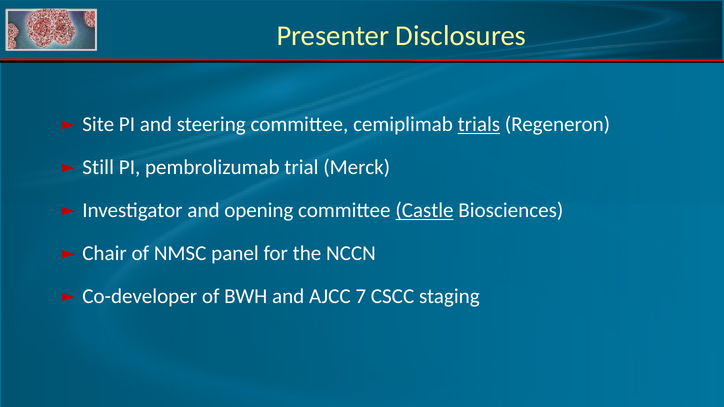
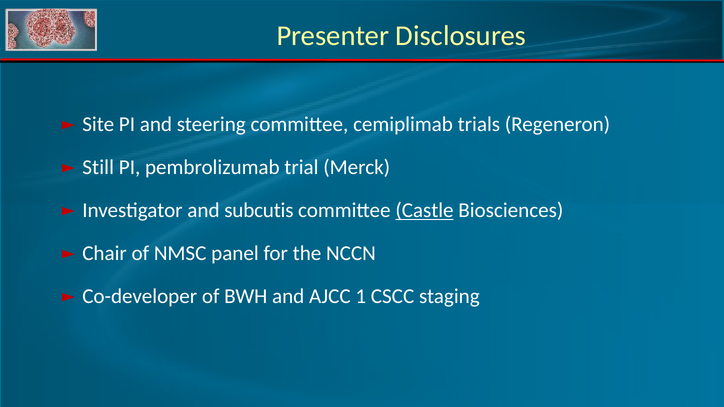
trials underline: present -> none
opening: opening -> subcutis
7: 7 -> 1
